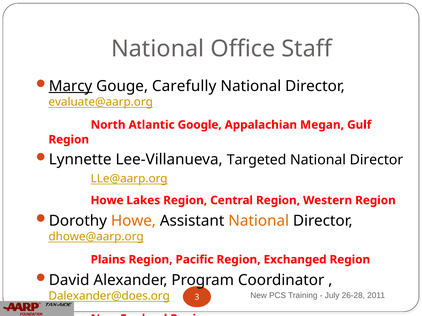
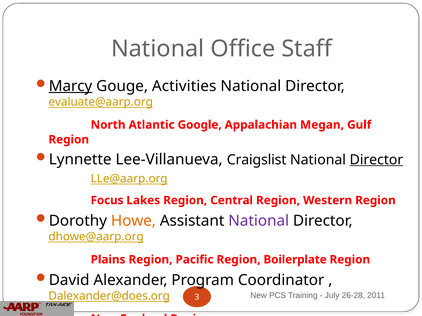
Carefully: Carefully -> Activities
Targeted: Targeted -> Craigslist
Director at (376, 160) underline: none -> present
Howe at (107, 201): Howe -> Focus
National at (259, 221) colour: orange -> purple
Exchanged: Exchanged -> Boilerplate
